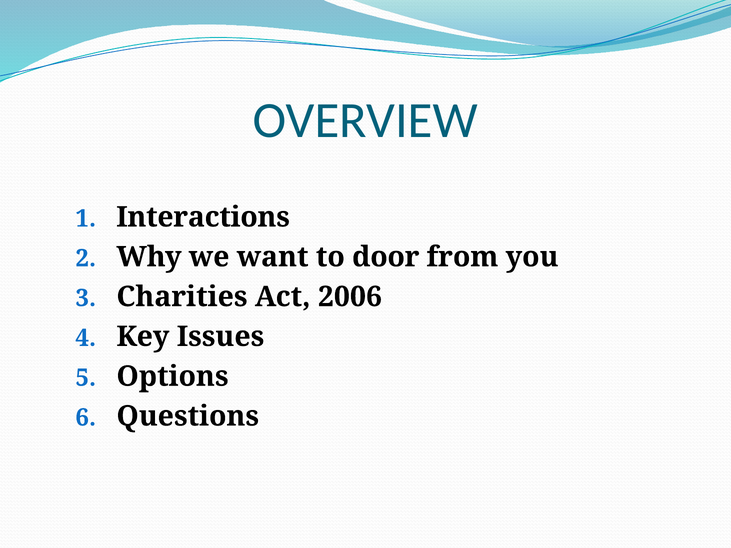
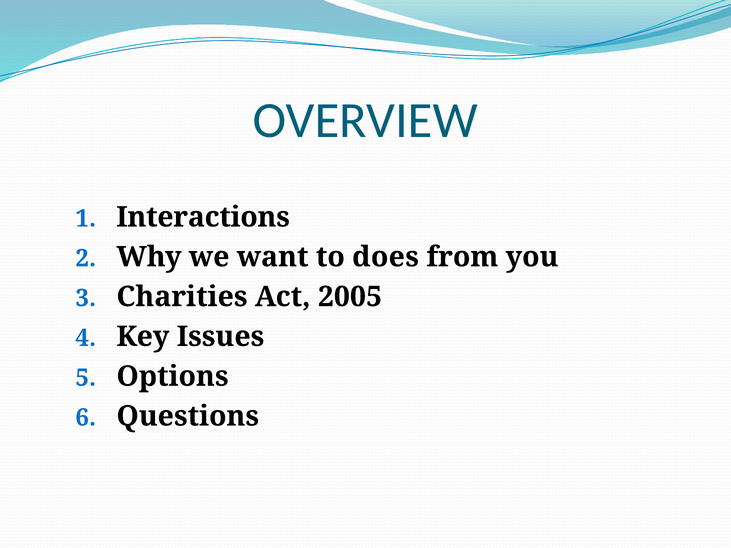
door: door -> does
2006: 2006 -> 2005
